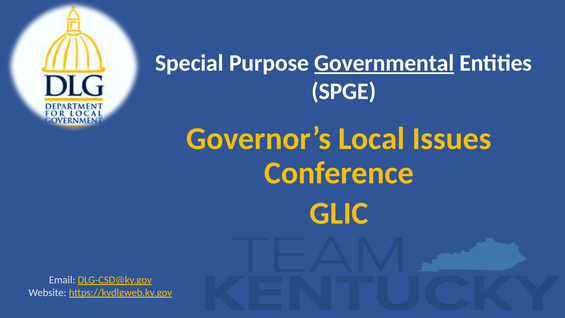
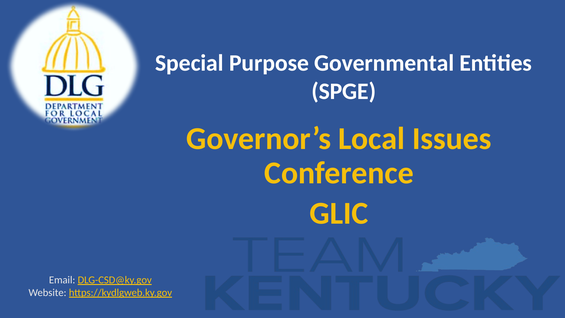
Governmental underline: present -> none
